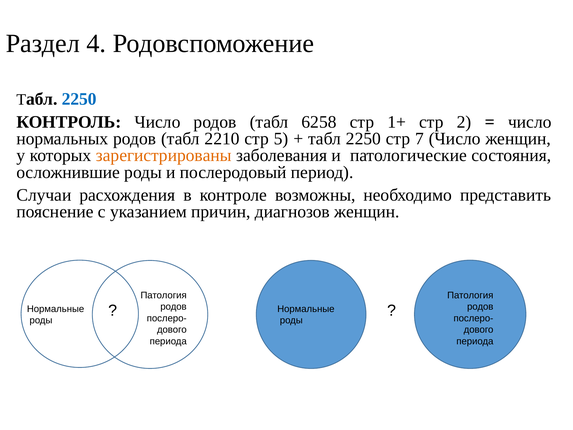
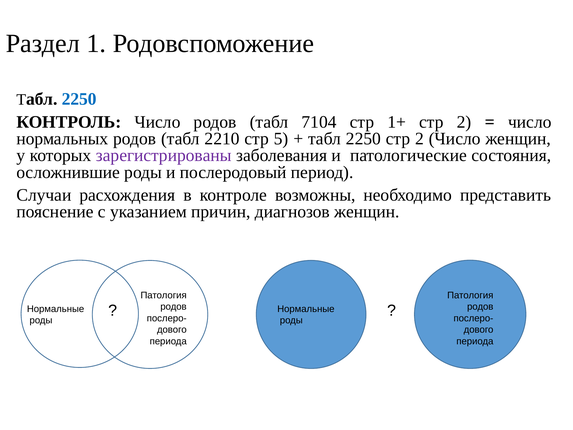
4: 4 -> 1
6258: 6258 -> 7104
2250 стр 7: 7 -> 2
зарегистрированы colour: orange -> purple
